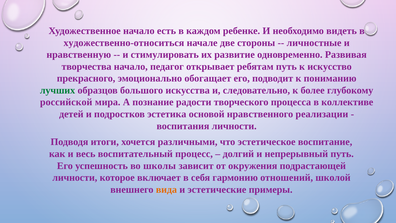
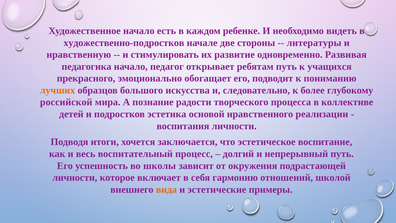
художественно-относиться: художественно-относиться -> художественно-подростков
личностные: личностные -> литературы
творчества: творчества -> педагогика
искусство: искусство -> учащихся
лучших colour: green -> orange
различными: различными -> заключается
